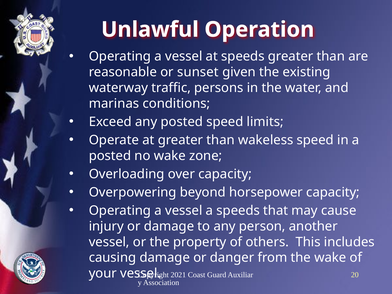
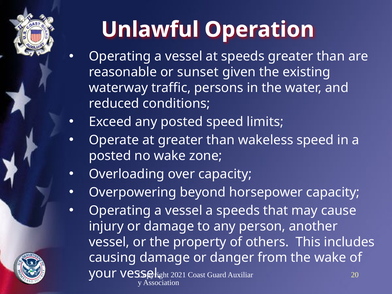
marinas: marinas -> reduced
